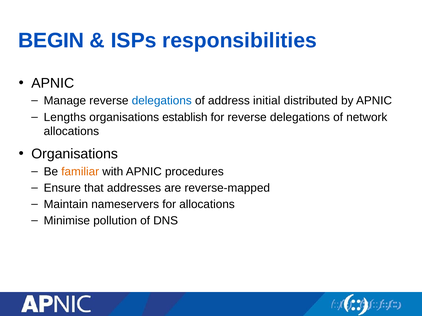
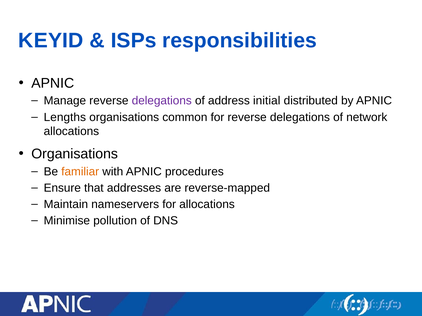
BEGIN: BEGIN -> KEYID
delegations at (162, 101) colour: blue -> purple
establish: establish -> common
